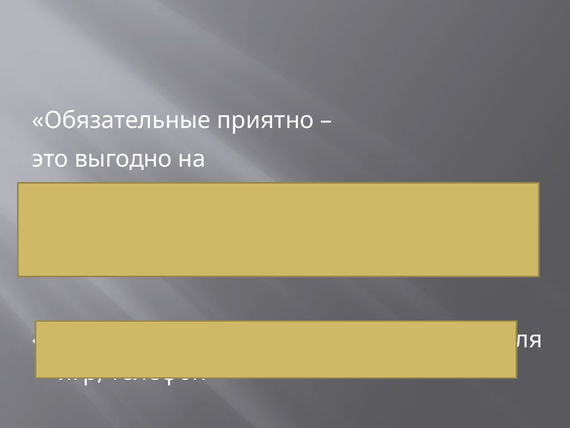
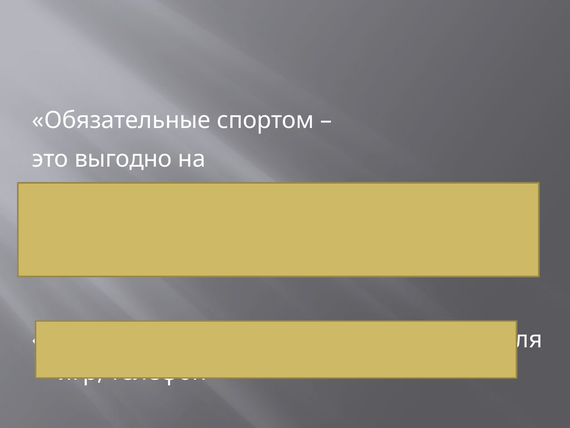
приятно: приятно -> спортом
